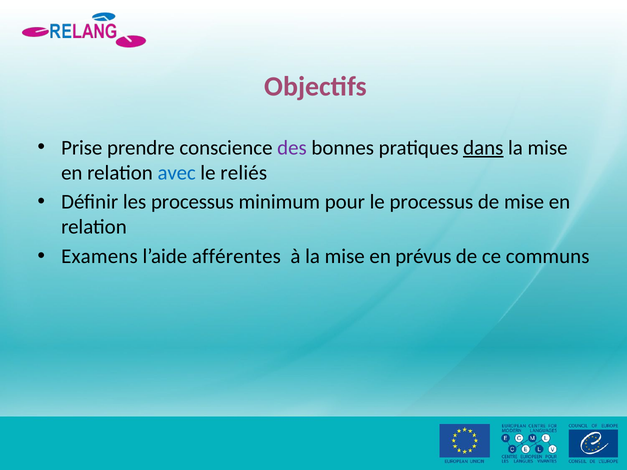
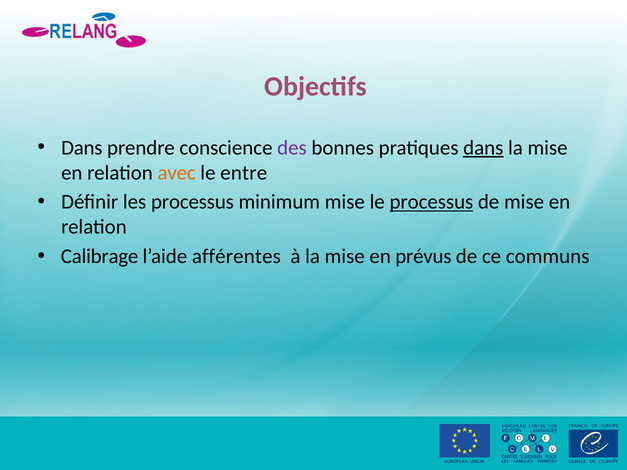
Prise at (82, 148): Prise -> Dans
avec colour: blue -> orange
reliés: reliés -> entre
minimum pour: pour -> mise
processus at (431, 202) underline: none -> present
Examens: Examens -> Calibrage
